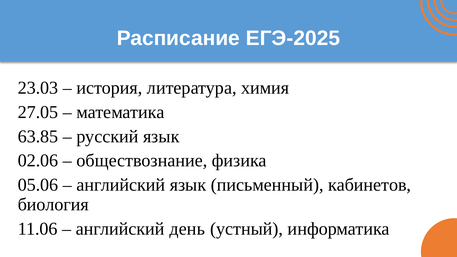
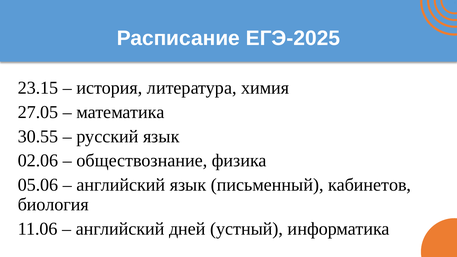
23.03: 23.03 -> 23.15
63.85: 63.85 -> 30.55
день: день -> дней
